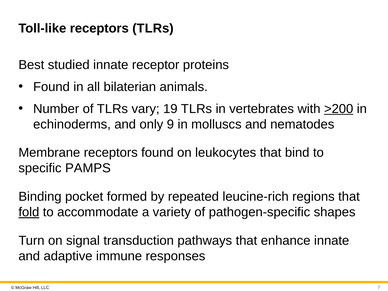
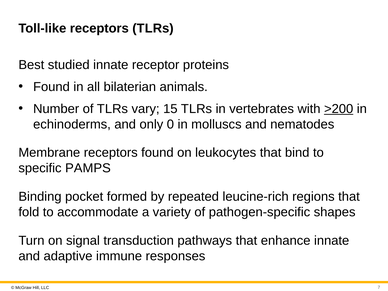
19: 19 -> 15
9: 9 -> 0
fold underline: present -> none
